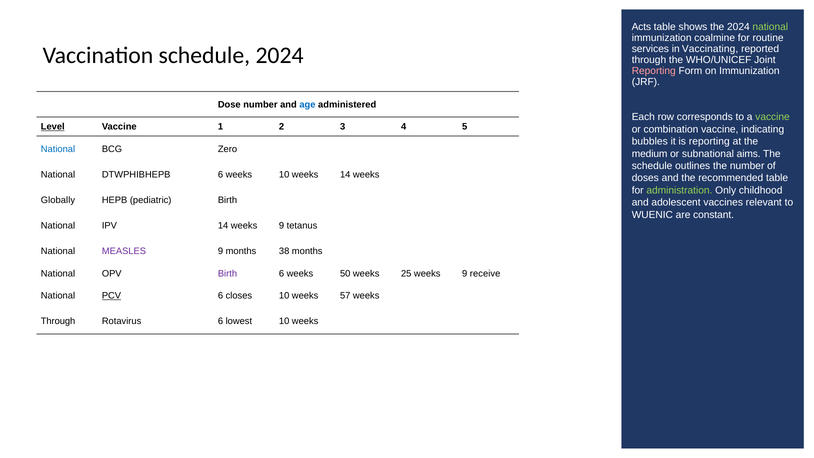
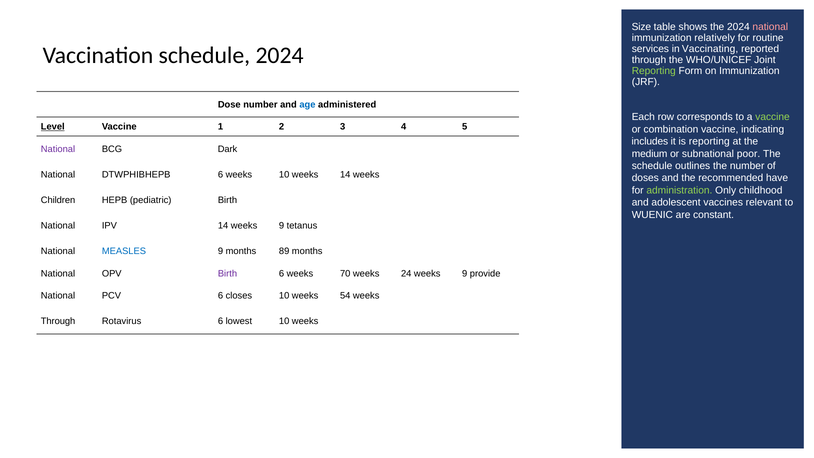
Acts: Acts -> Size
national at (770, 27) colour: light green -> pink
coalmine: coalmine -> relatively
Reporting at (654, 71) colour: pink -> light green
bubbles: bubbles -> includes
National at (58, 149) colour: blue -> purple
Zero: Zero -> Dark
aims: aims -> poor
recommended table: table -> have
Globally: Globally -> Children
MEASLES colour: purple -> blue
38: 38 -> 89
50: 50 -> 70
25: 25 -> 24
receive: receive -> provide
PCV underline: present -> none
57: 57 -> 54
